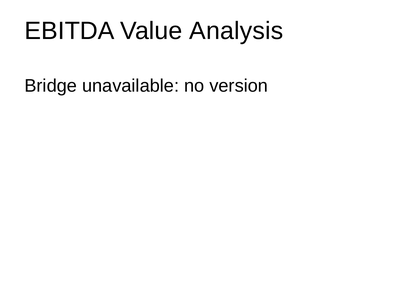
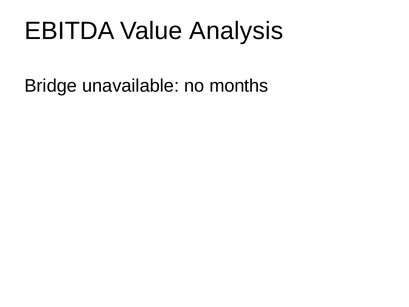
version: version -> months
